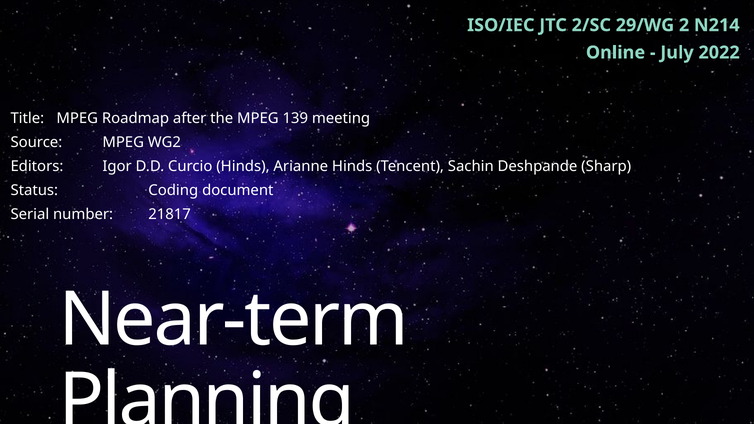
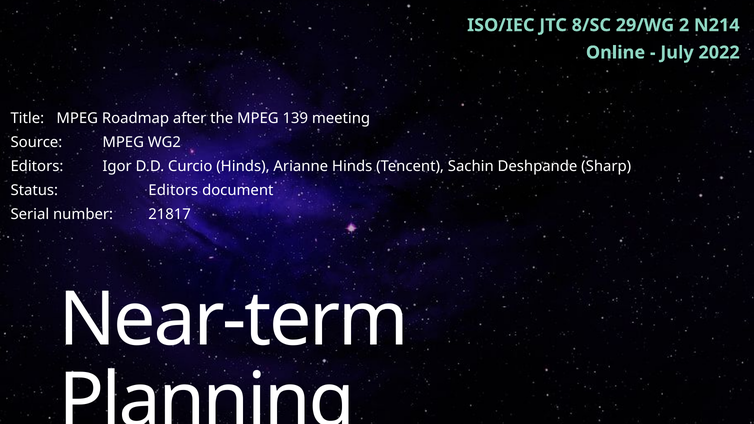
2/SC: 2/SC -> 8/SC
Status Coding: Coding -> Editors
